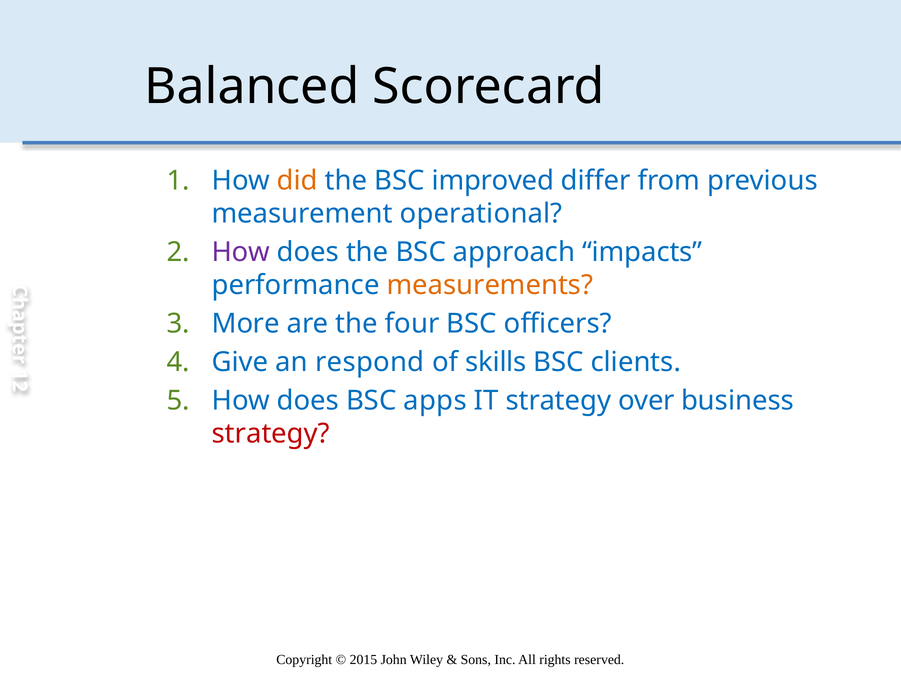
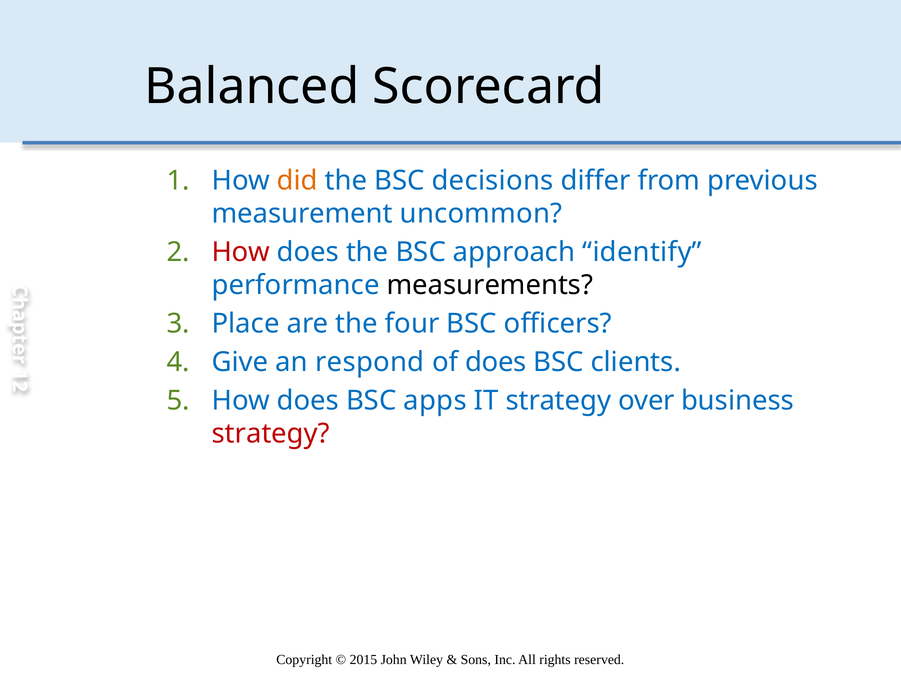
improved: improved -> decisions
operational: operational -> uncommon
How at (241, 252) colour: purple -> red
impacts: impacts -> identify
measurements colour: orange -> black
More: More -> Place
of skills: skills -> does
